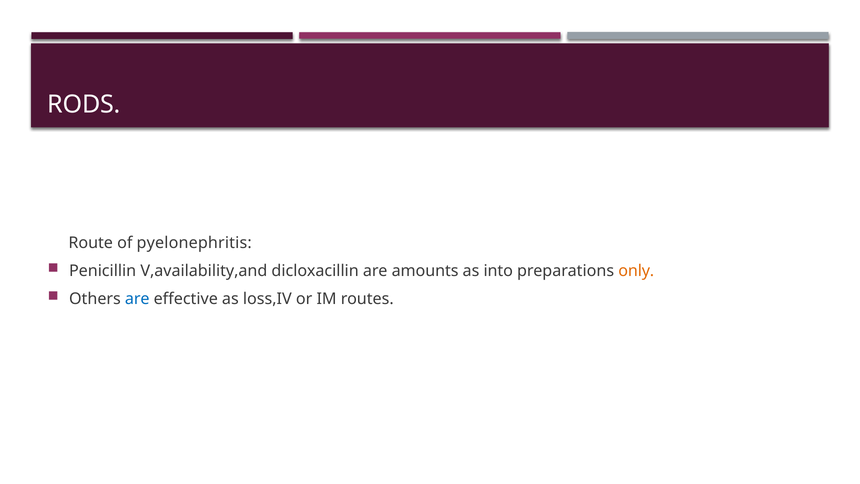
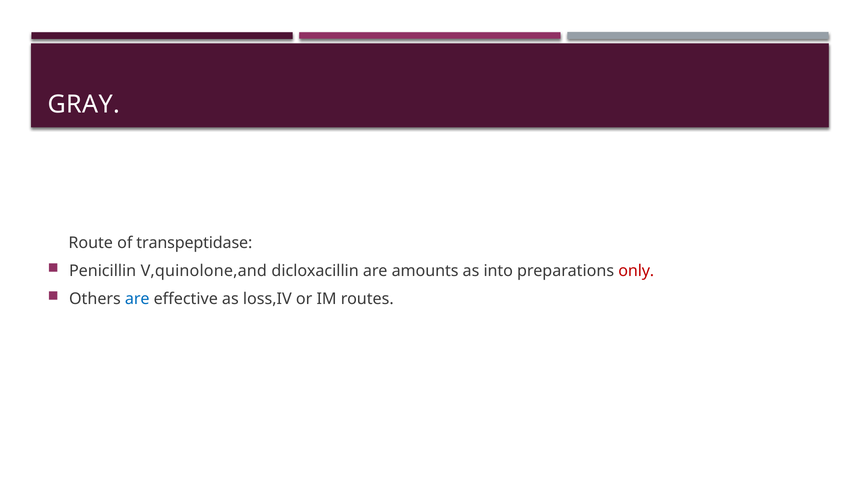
RODS: RODS -> GRAY
pyelonephritis: pyelonephritis -> transpeptidase
V,availability,and: V,availability,and -> V,quinolone,and
only colour: orange -> red
